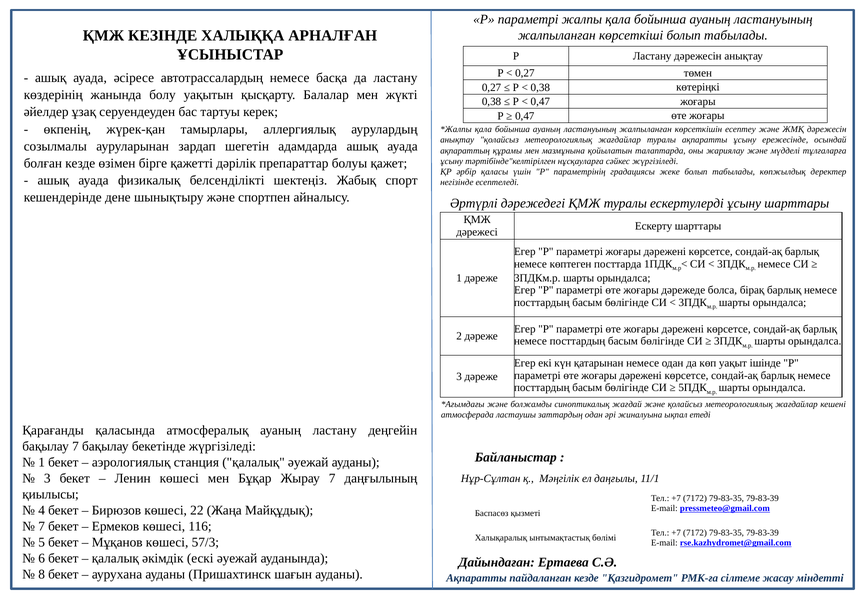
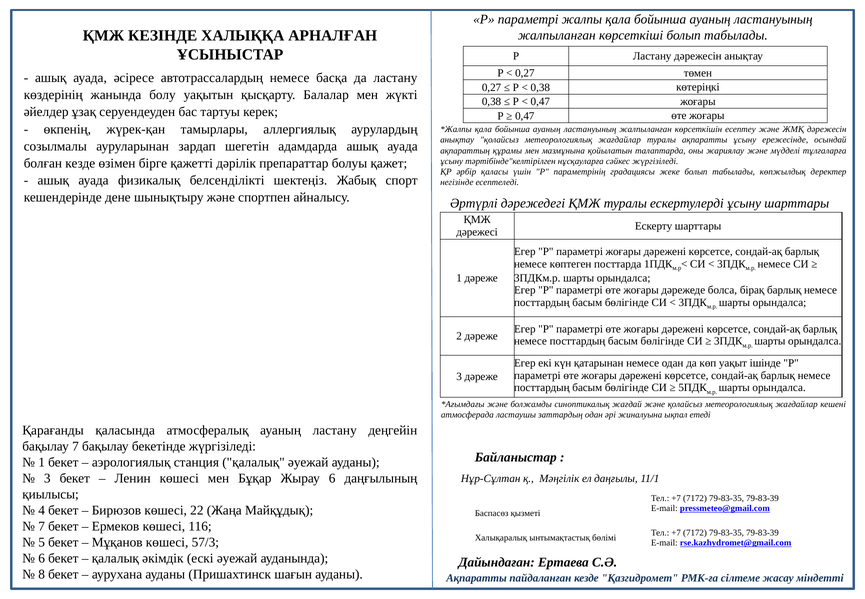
Жырау 7: 7 -> 6
